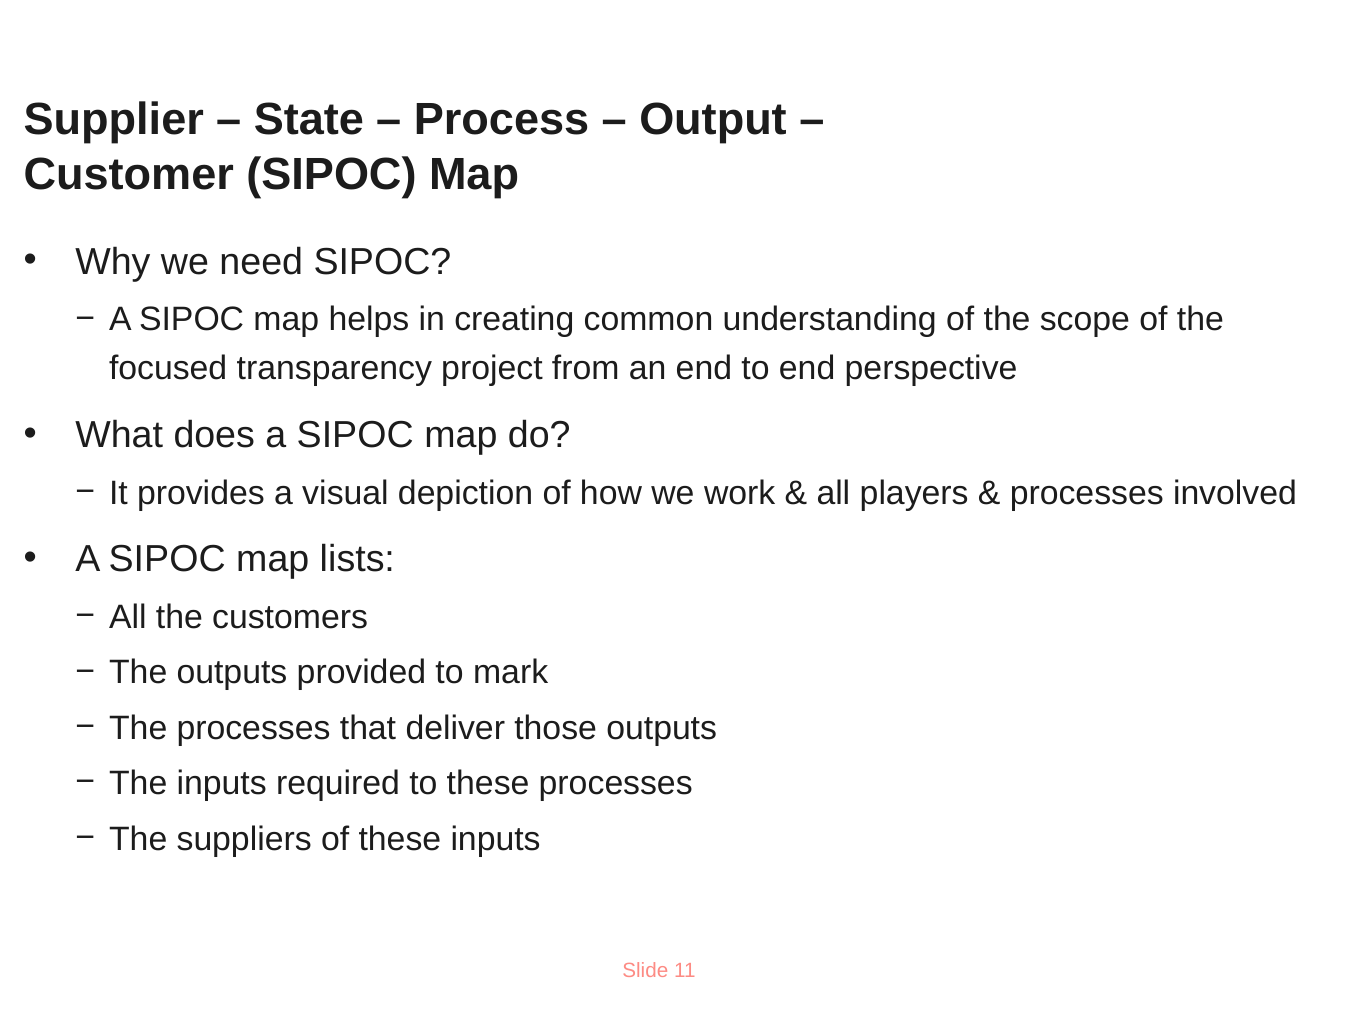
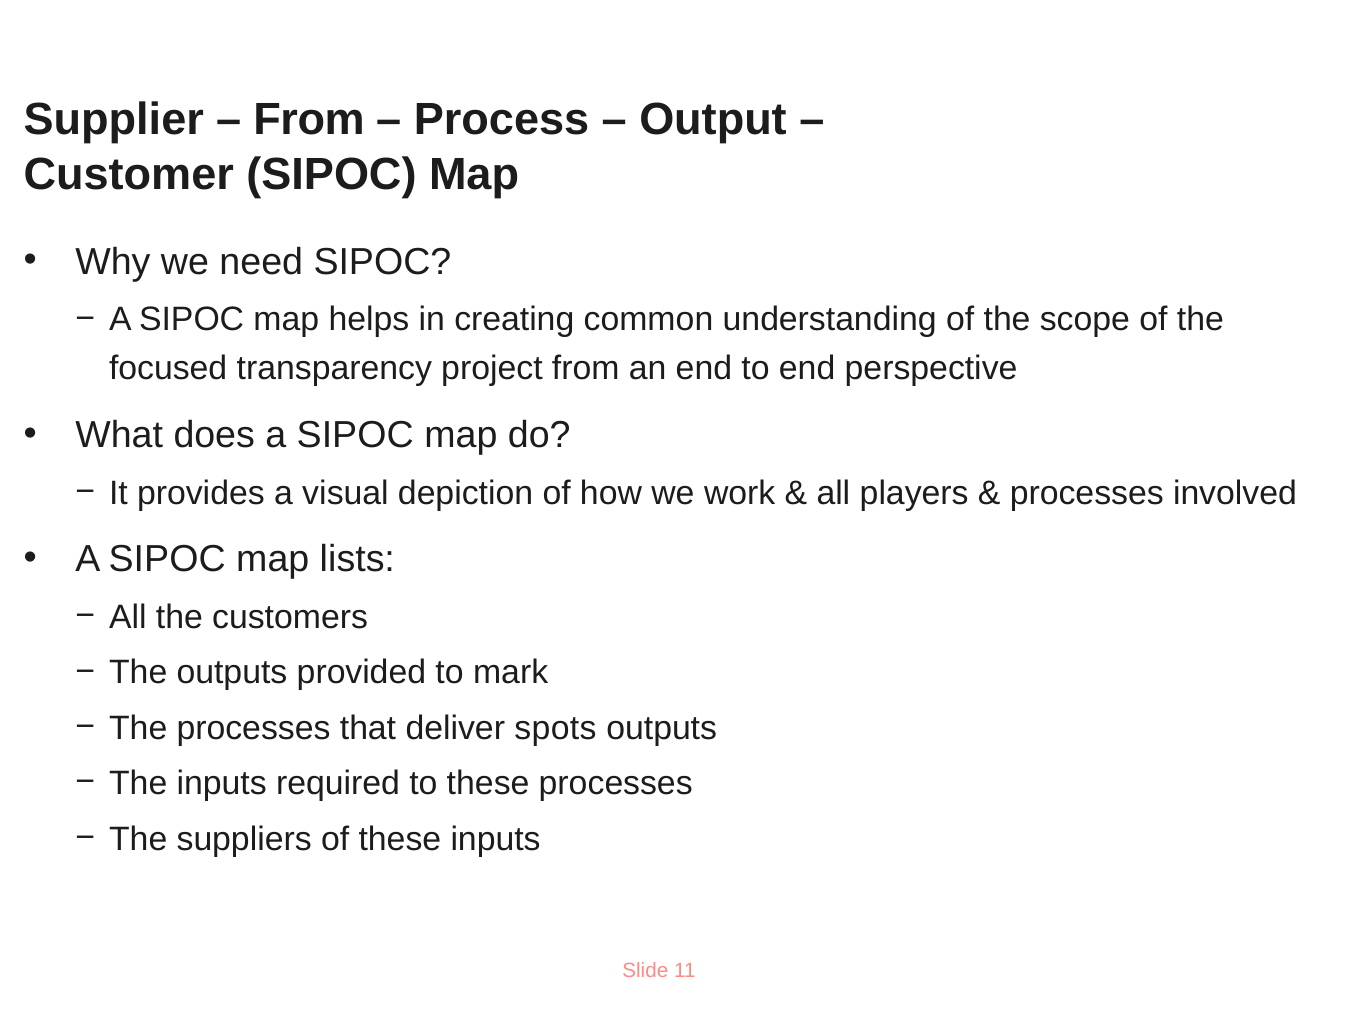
State at (309, 120): State -> From
those: those -> spots
